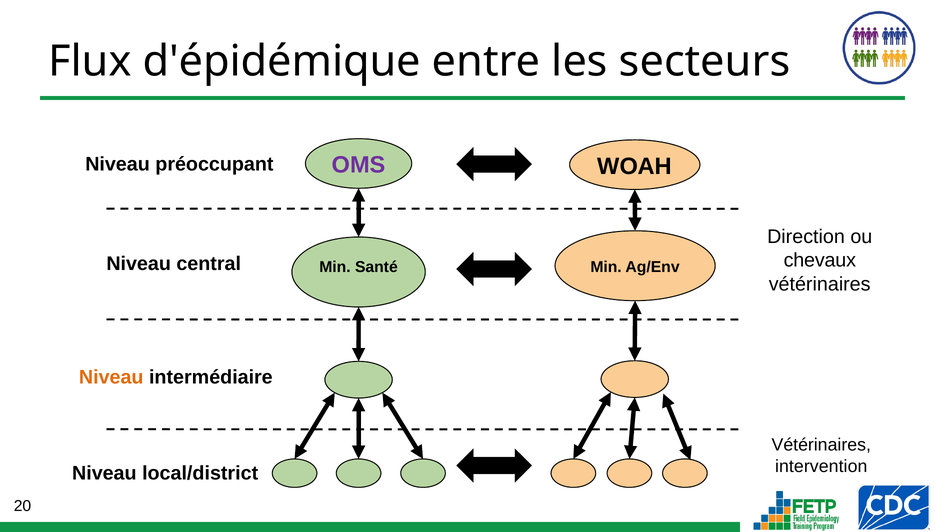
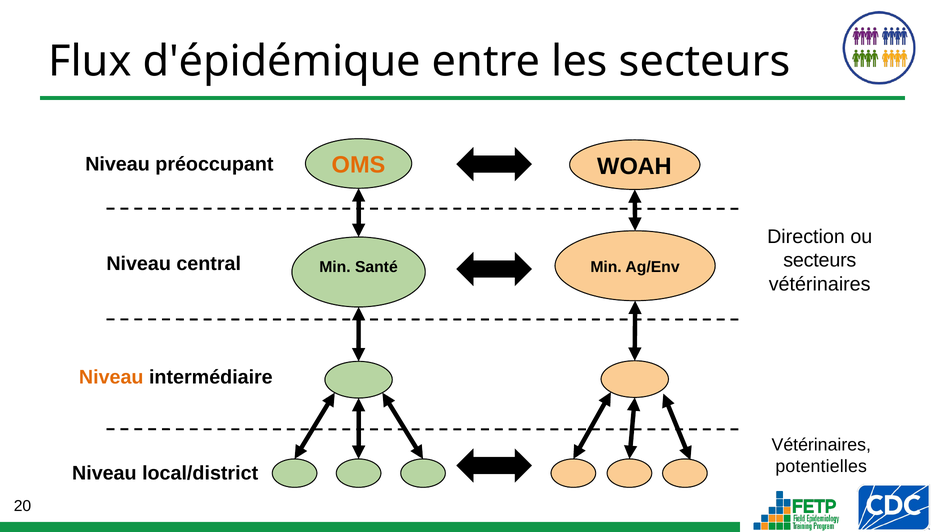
OMS colour: purple -> orange
chevaux at (820, 260): chevaux -> secteurs
intervention: intervention -> potentielles
